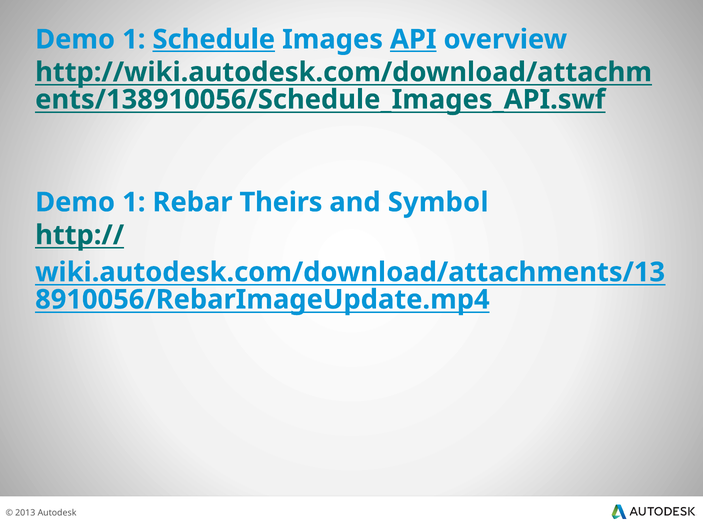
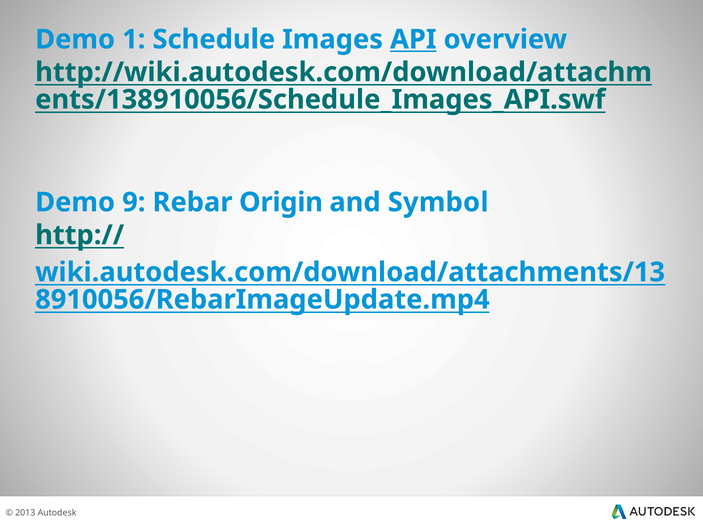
Schedule underline: present -> none
1 at (134, 202): 1 -> 9
Theirs: Theirs -> Origin
